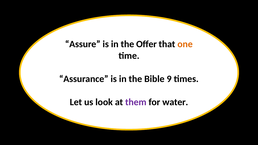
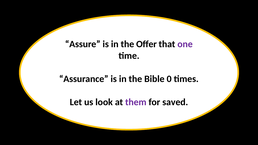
one colour: orange -> purple
9: 9 -> 0
water: water -> saved
